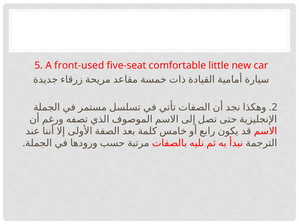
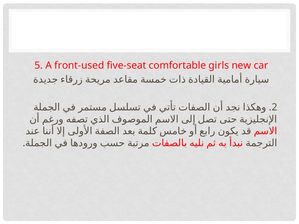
little: little -> girls
